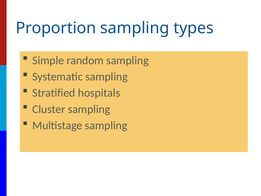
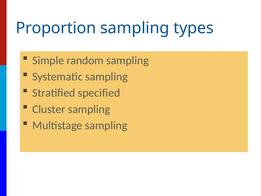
hospitals: hospitals -> specified
